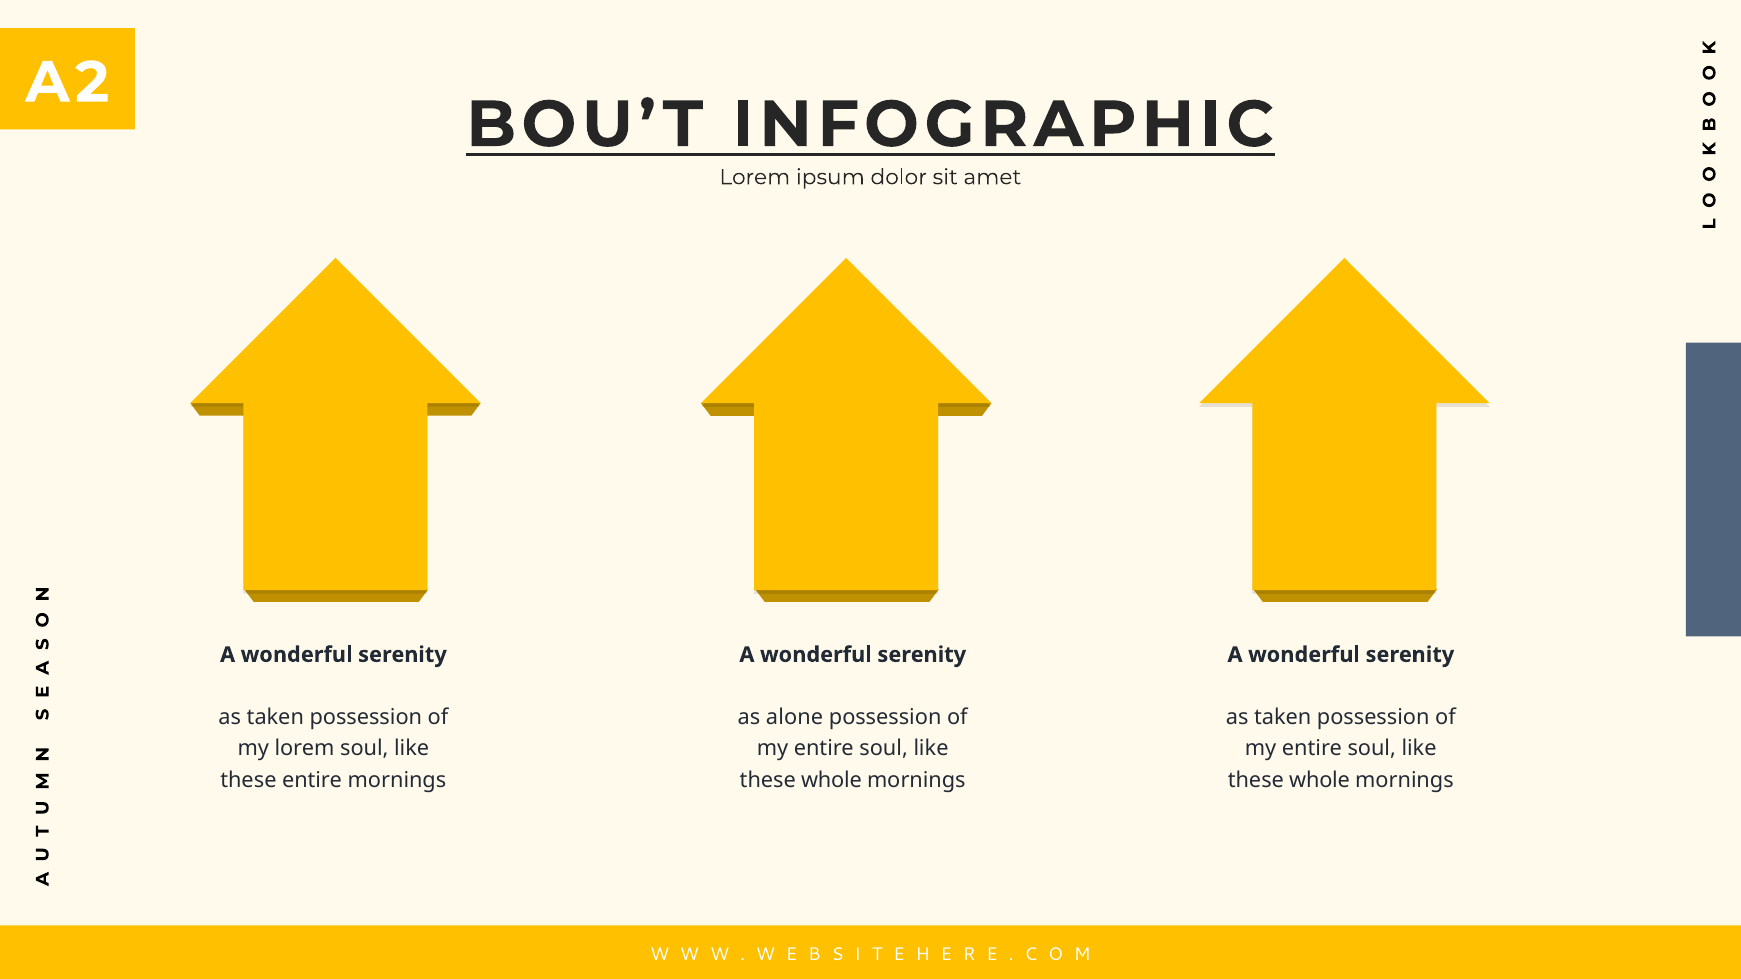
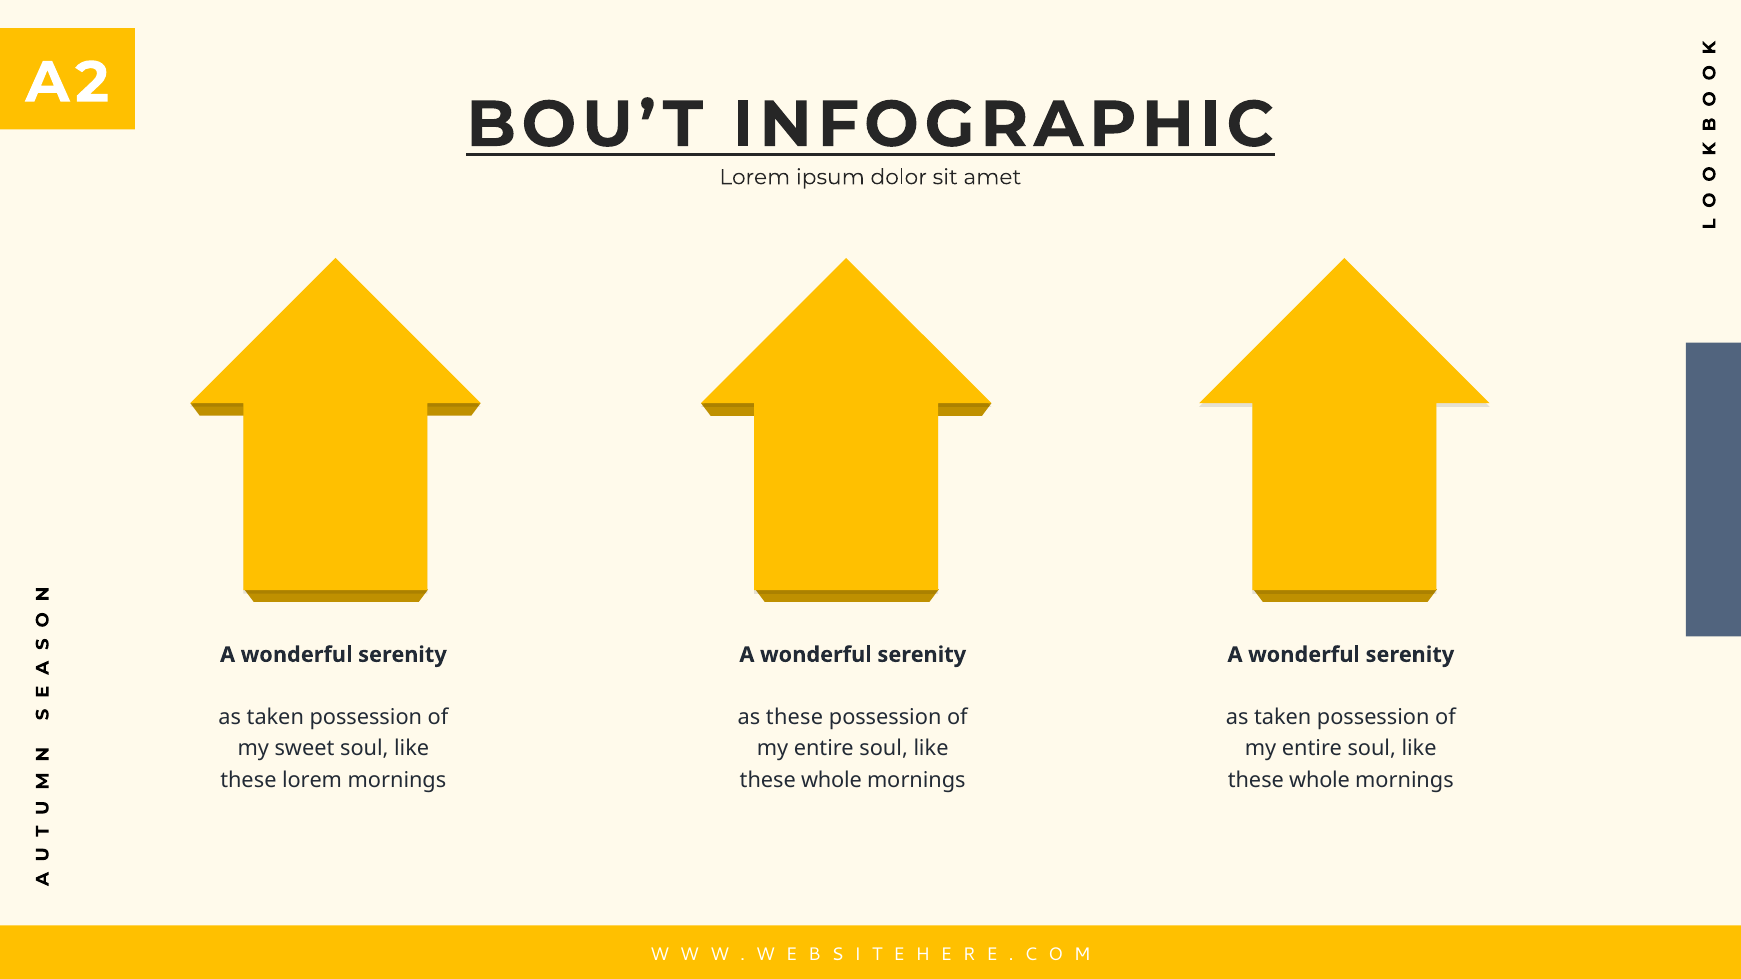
as alone: alone -> these
my lorem: lorem -> sweet
these entire: entire -> lorem
